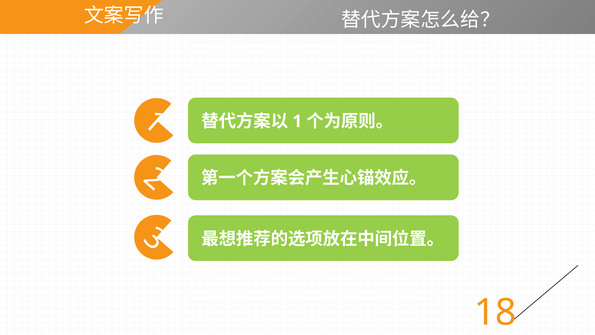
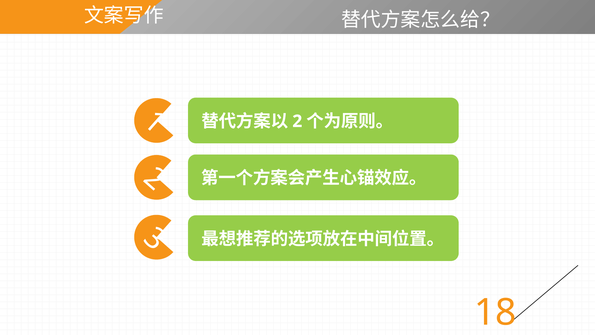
1 at (297, 121): 1 -> 2
